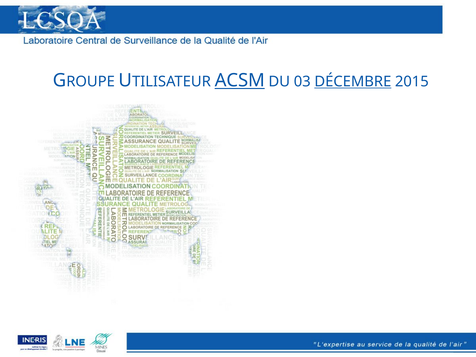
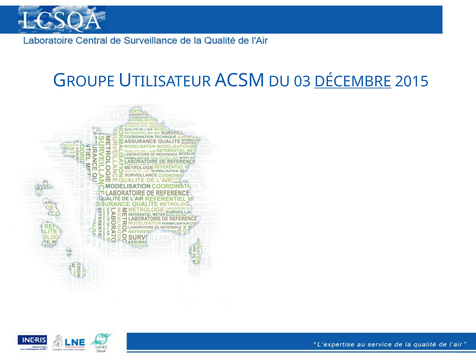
ACSM underline: present -> none
